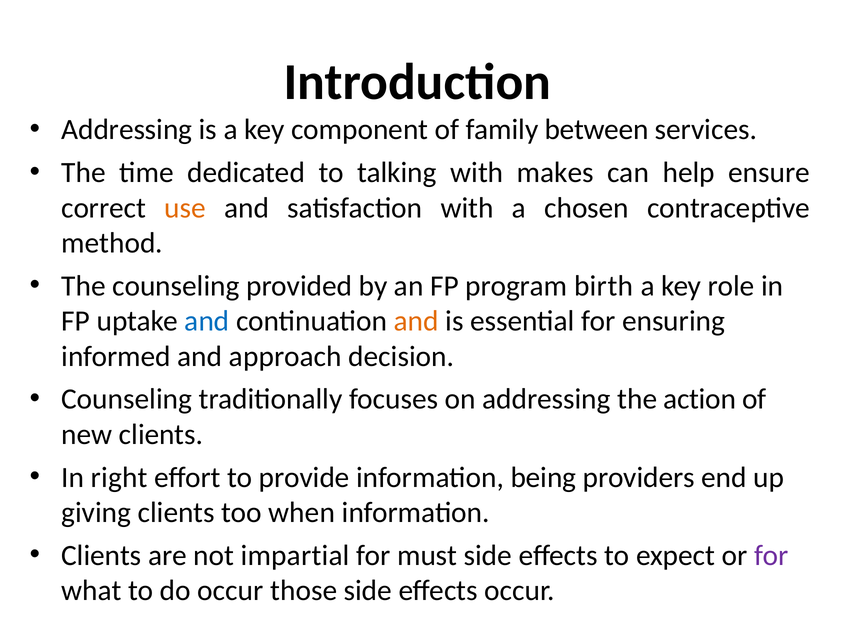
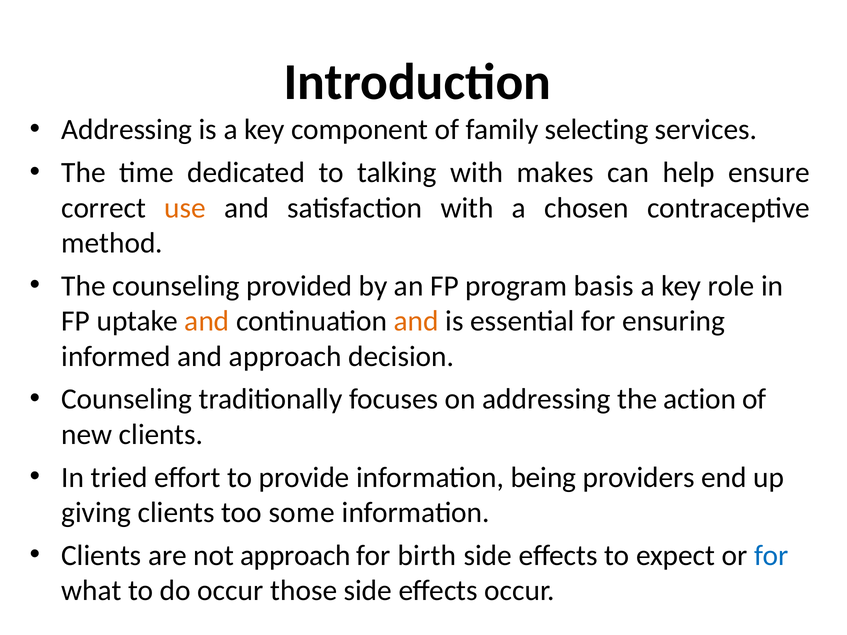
between: between -> selecting
birth: birth -> basis
and at (207, 321) colour: blue -> orange
right: right -> tried
when: when -> some
not impartial: impartial -> approach
must: must -> birth
for at (771, 556) colour: purple -> blue
